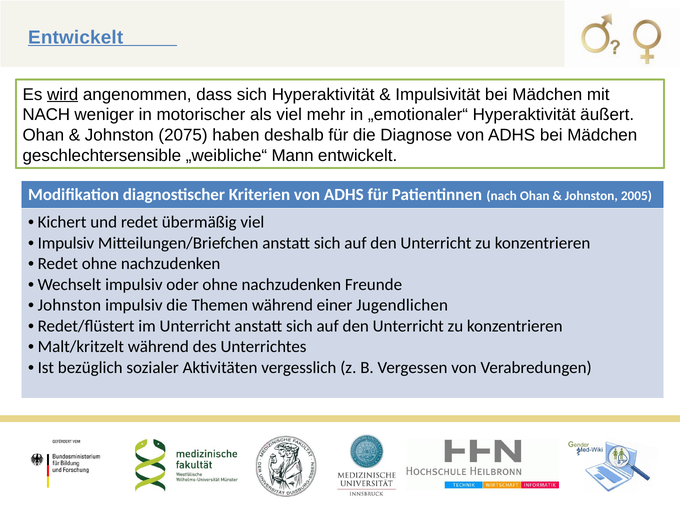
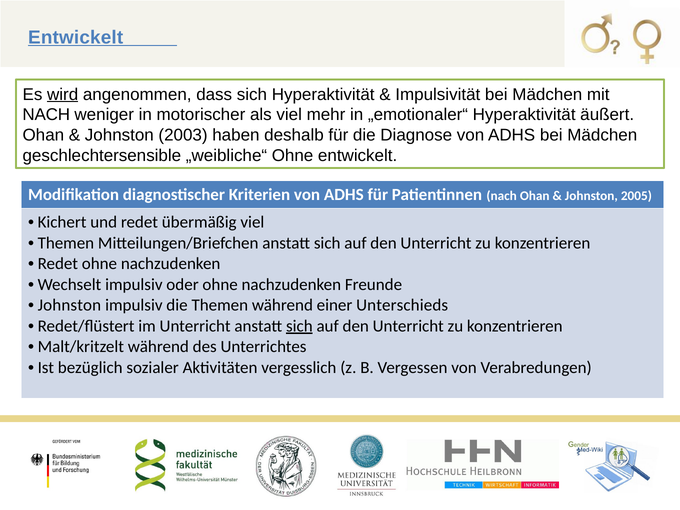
2075: 2075 -> 2003
„weibliche“ Mann: Mann -> Ohne
Impulsiv at (66, 243): Impulsiv -> Themen
Jugendlichen: Jugendlichen -> Unterschieds
sich at (299, 326) underline: none -> present
